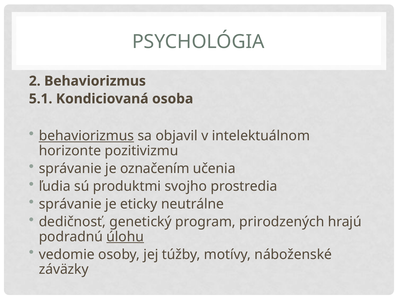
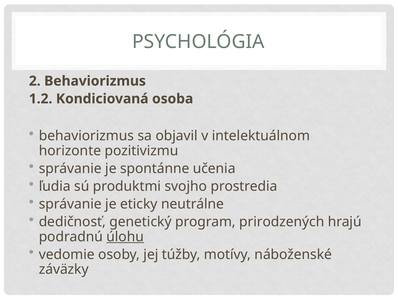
5.1: 5.1 -> 1.2
behaviorizmus at (86, 136) underline: present -> none
označením: označením -> spontánne
